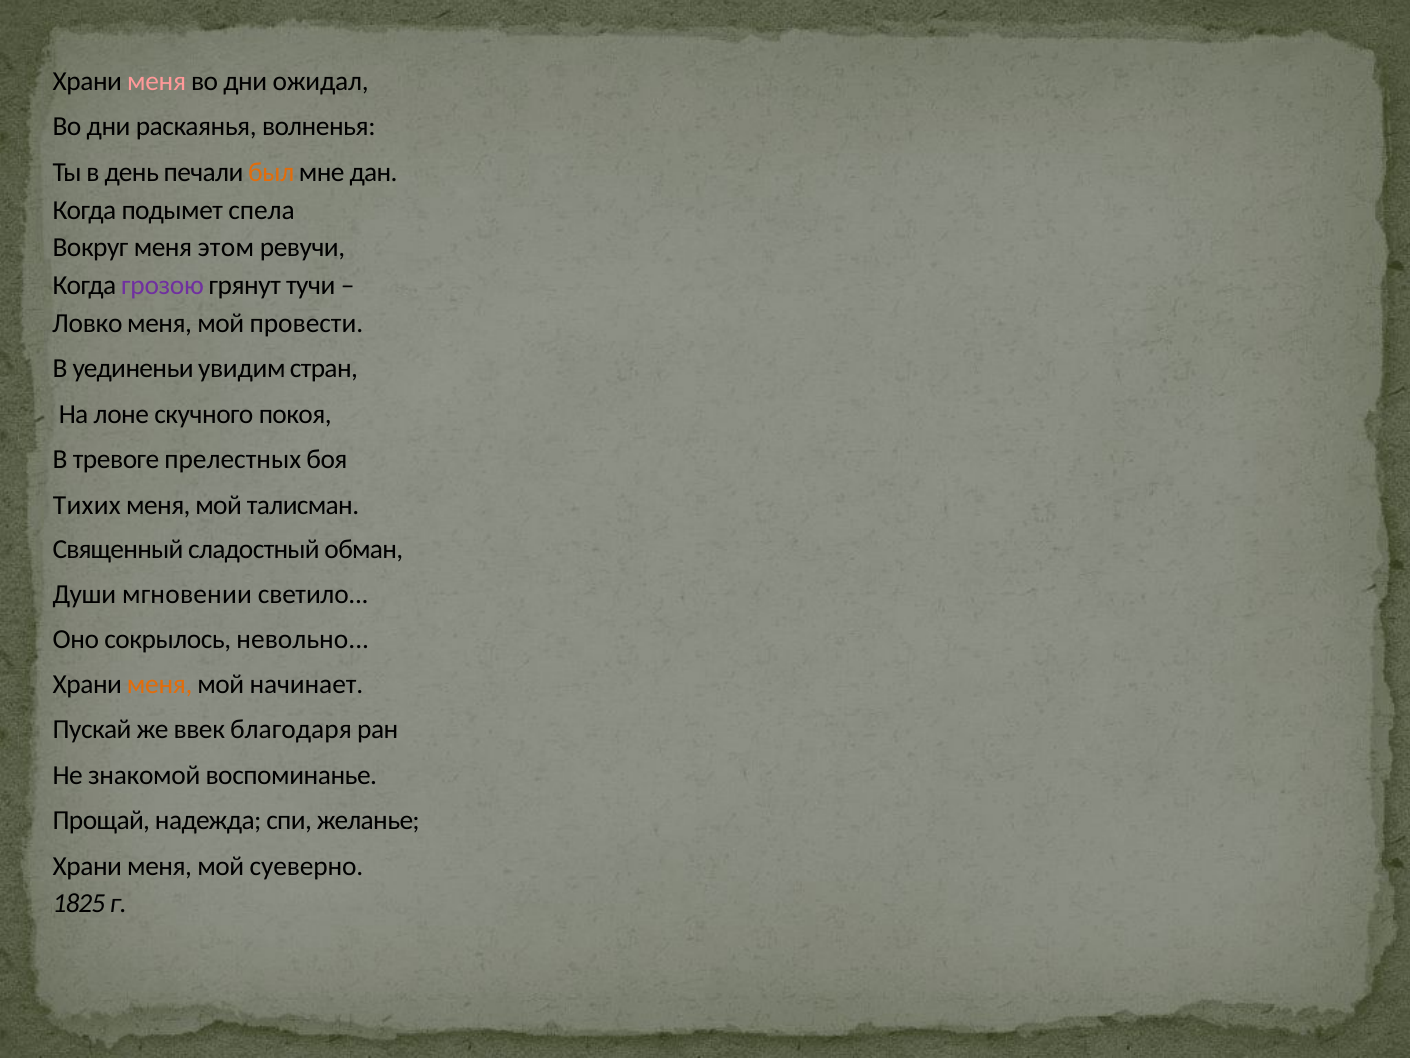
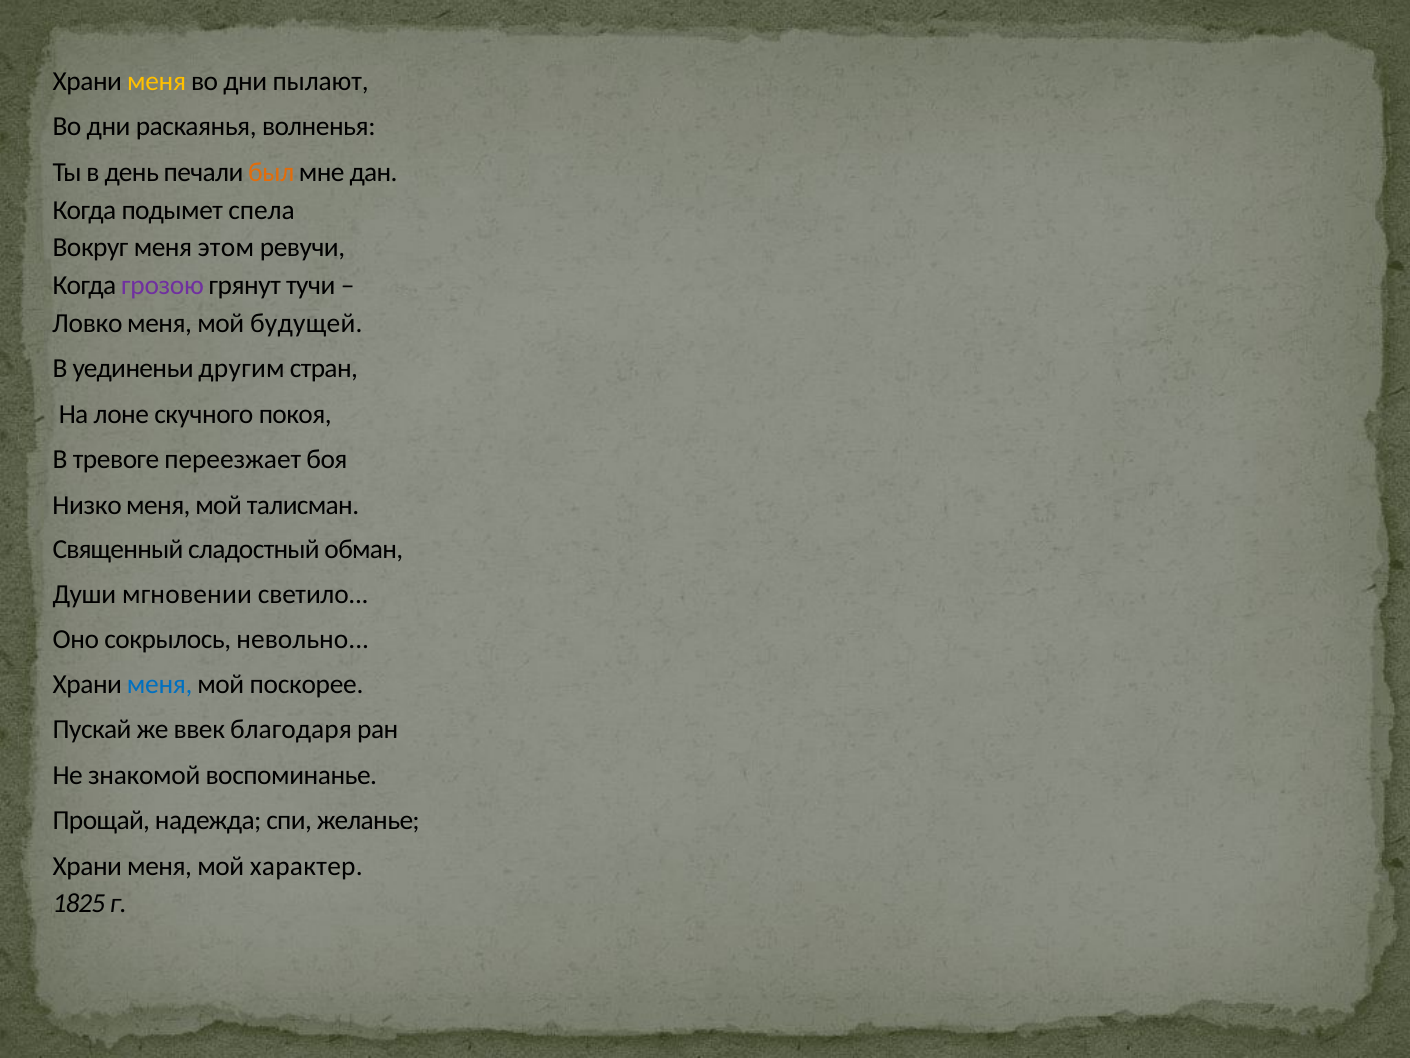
меня at (157, 81) colour: pink -> yellow
ожидал: ожидал -> пылают
провести: провести -> будущей
увидим: увидим -> другим
прелестных: прелестных -> переезжает
Тихих: Тихих -> Низко
меня at (160, 684) colour: orange -> blue
начинает: начинает -> поскорее
суеверно: суеверно -> характер
